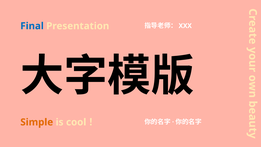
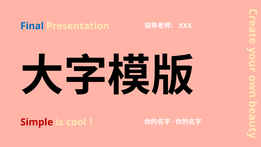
Simple colour: orange -> red
